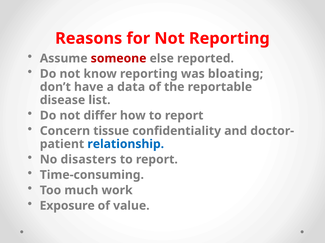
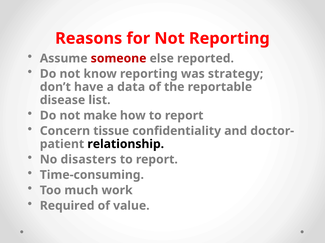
bloating: bloating -> strategy
differ: differ -> make
relationship colour: blue -> black
Exposure: Exposure -> Required
